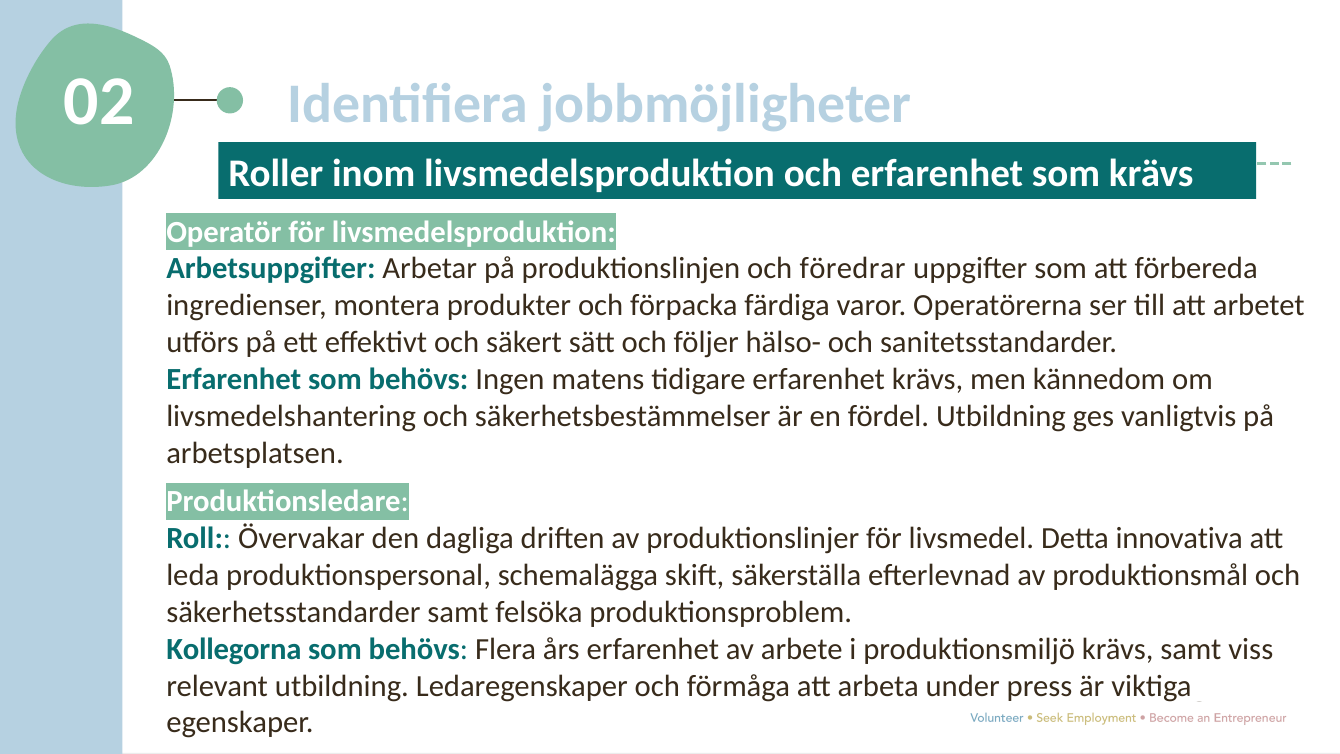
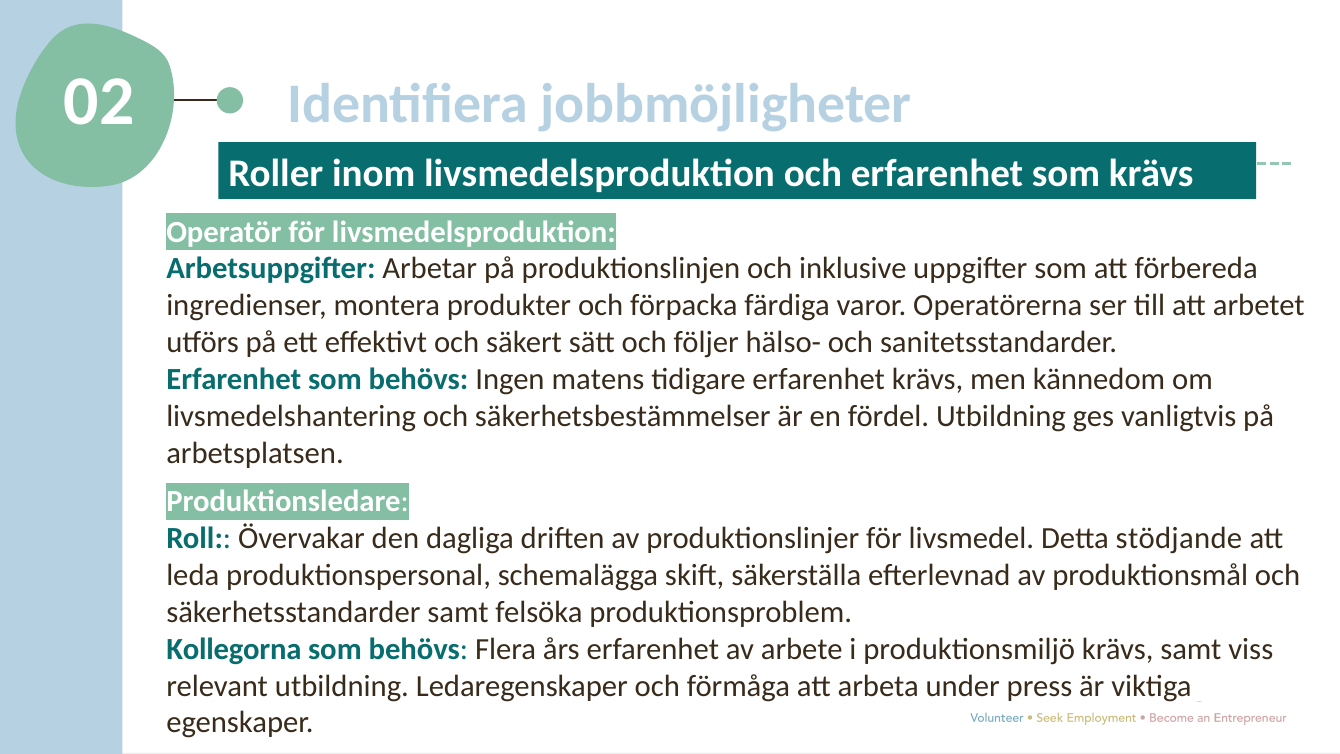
föredrar: föredrar -> inklusive
innovativa: innovativa -> stödjande
